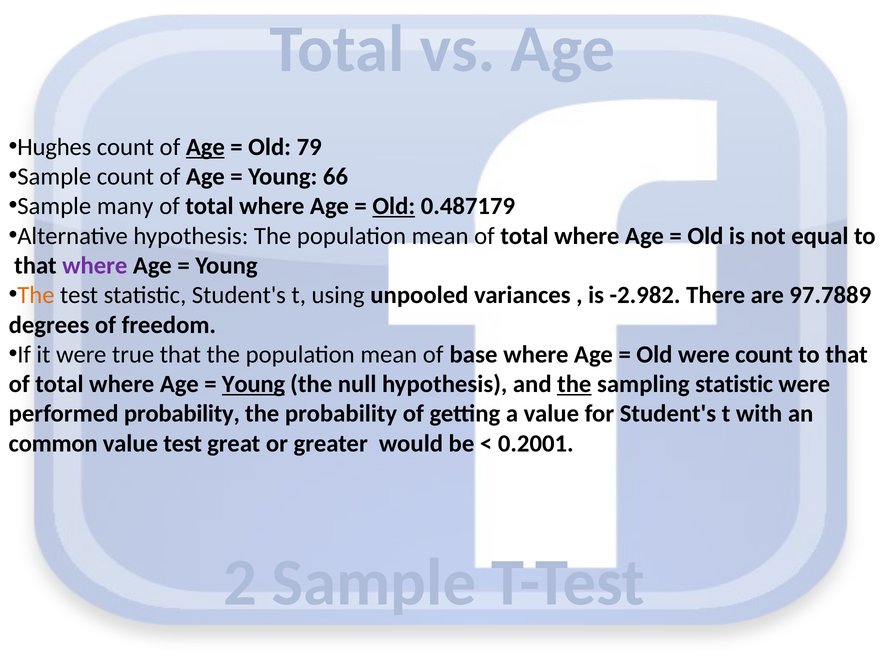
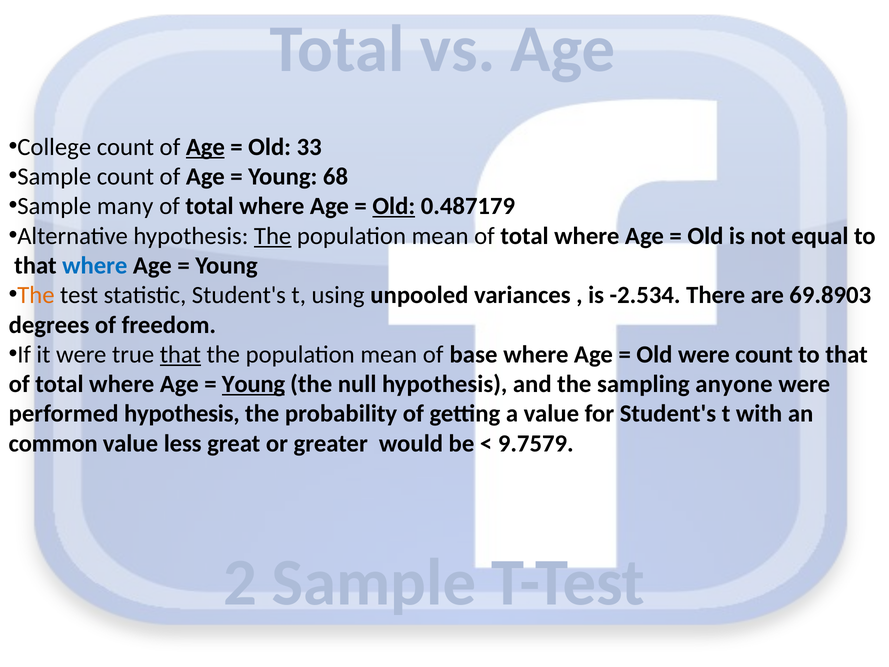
Hughes: Hughes -> College
79: 79 -> 33
66: 66 -> 68
The at (273, 236) underline: none -> present
where at (95, 265) colour: purple -> blue
-2.982: -2.982 -> -2.534
97.7889: 97.7889 -> 69.8903
that at (180, 354) underline: none -> present
the at (574, 384) underline: present -> none
sampling statistic: statistic -> anyone
performed probability: probability -> hypothesis
value test: test -> less
0.2001: 0.2001 -> 9.7579
